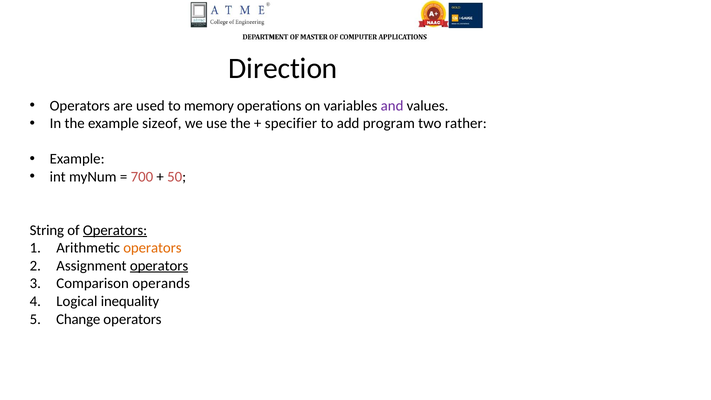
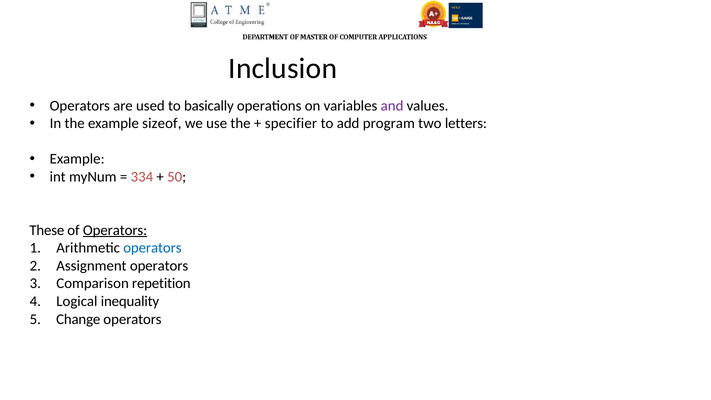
Direction: Direction -> Inclusion
memory: memory -> basically
rather: rather -> letters
700: 700 -> 334
String: String -> These
operators at (152, 248) colour: orange -> blue
operators at (159, 266) underline: present -> none
operands: operands -> repetition
